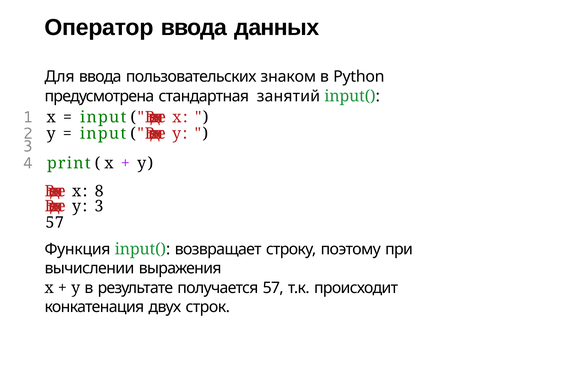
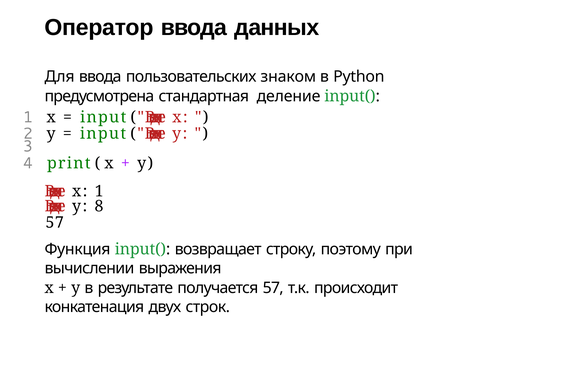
занятий: занятий -> деление
x 8: 8 -> 1
y 3: 3 -> 8
